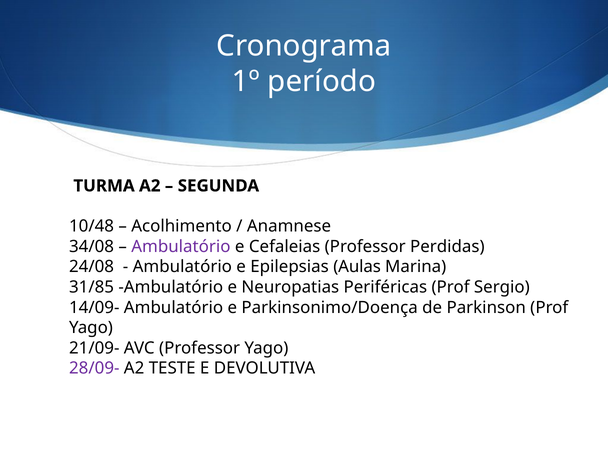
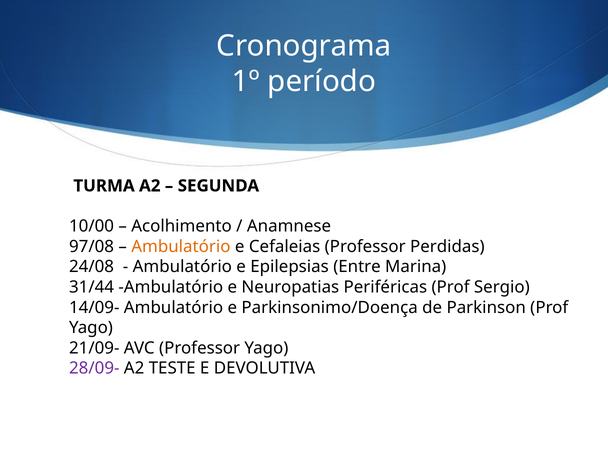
10/48: 10/48 -> 10/00
34/08: 34/08 -> 97/08
Ambulatório at (181, 247) colour: purple -> orange
Aulas: Aulas -> Entre
31/85: 31/85 -> 31/44
